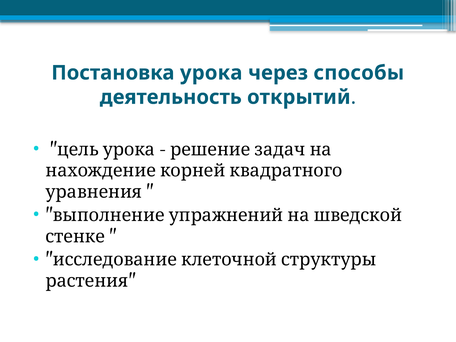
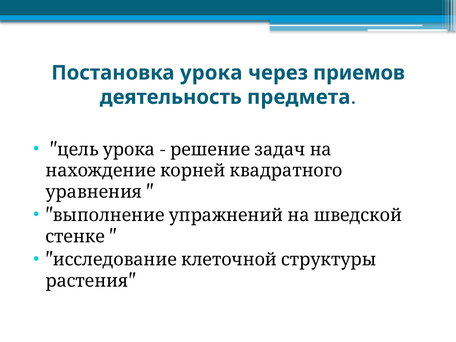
способы: способы -> приемов
открытий: открытий -> предмета
